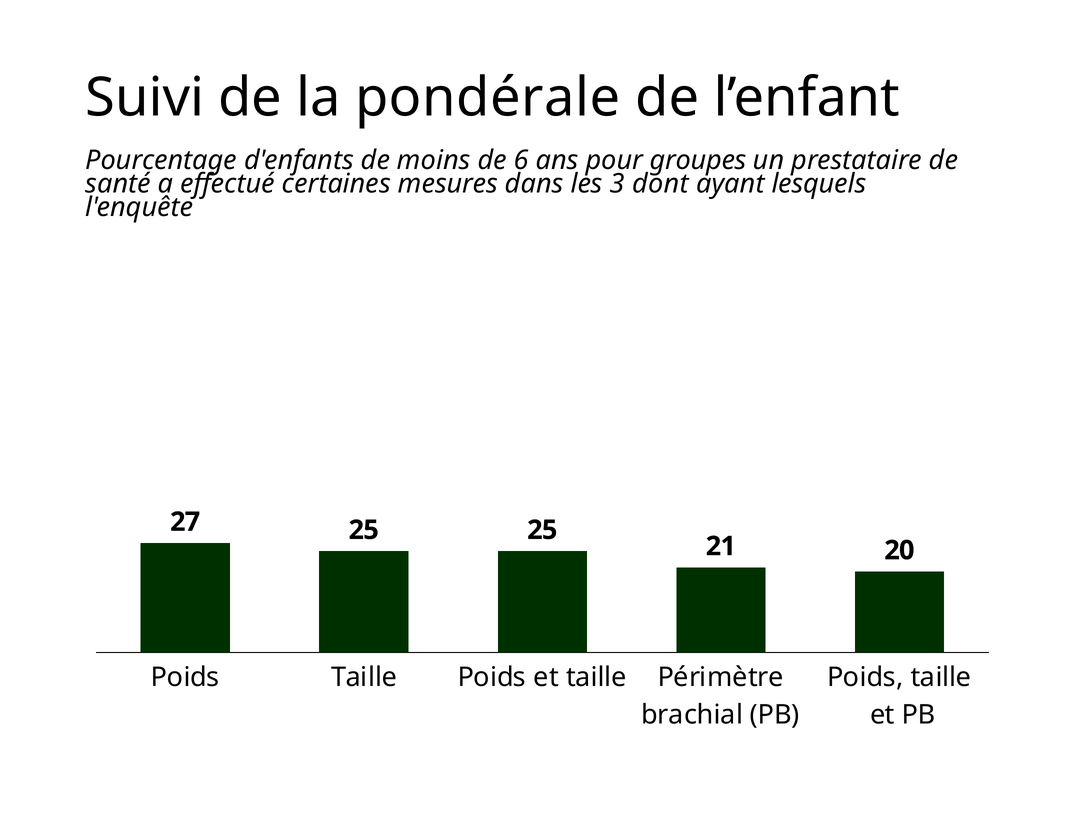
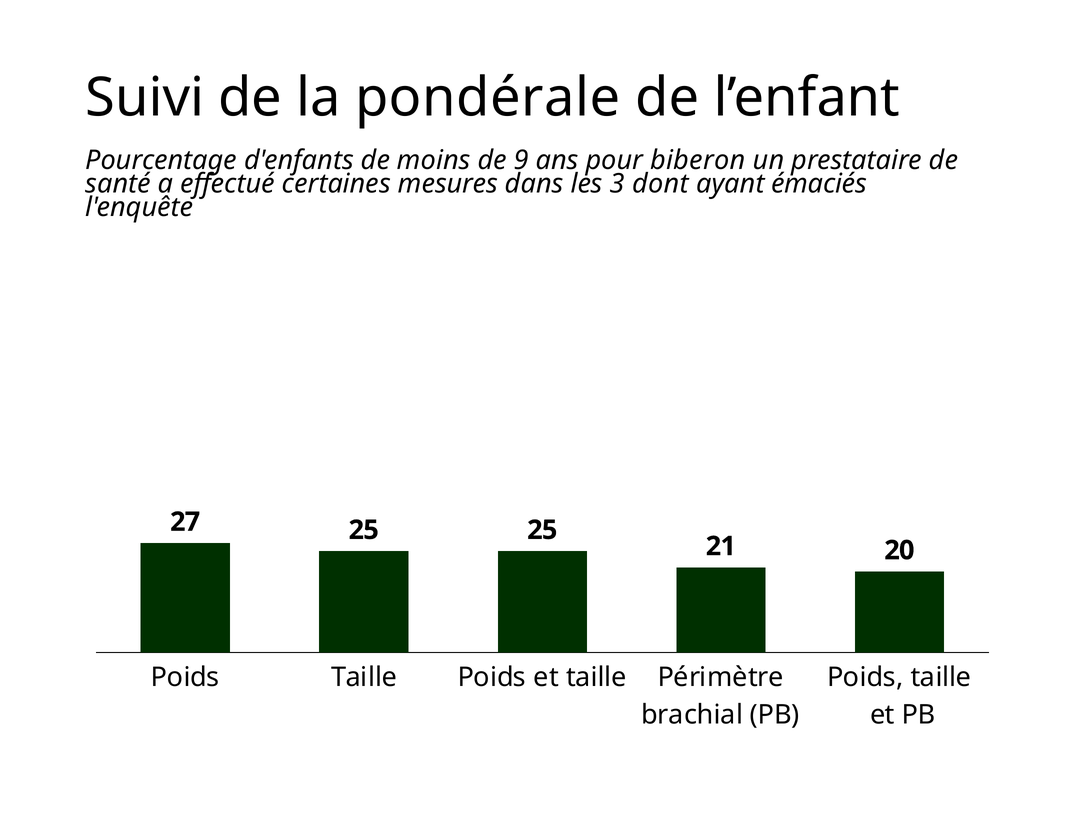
6: 6 -> 9
groupes: groupes -> biberon
lesquels: lesquels -> émaciés
